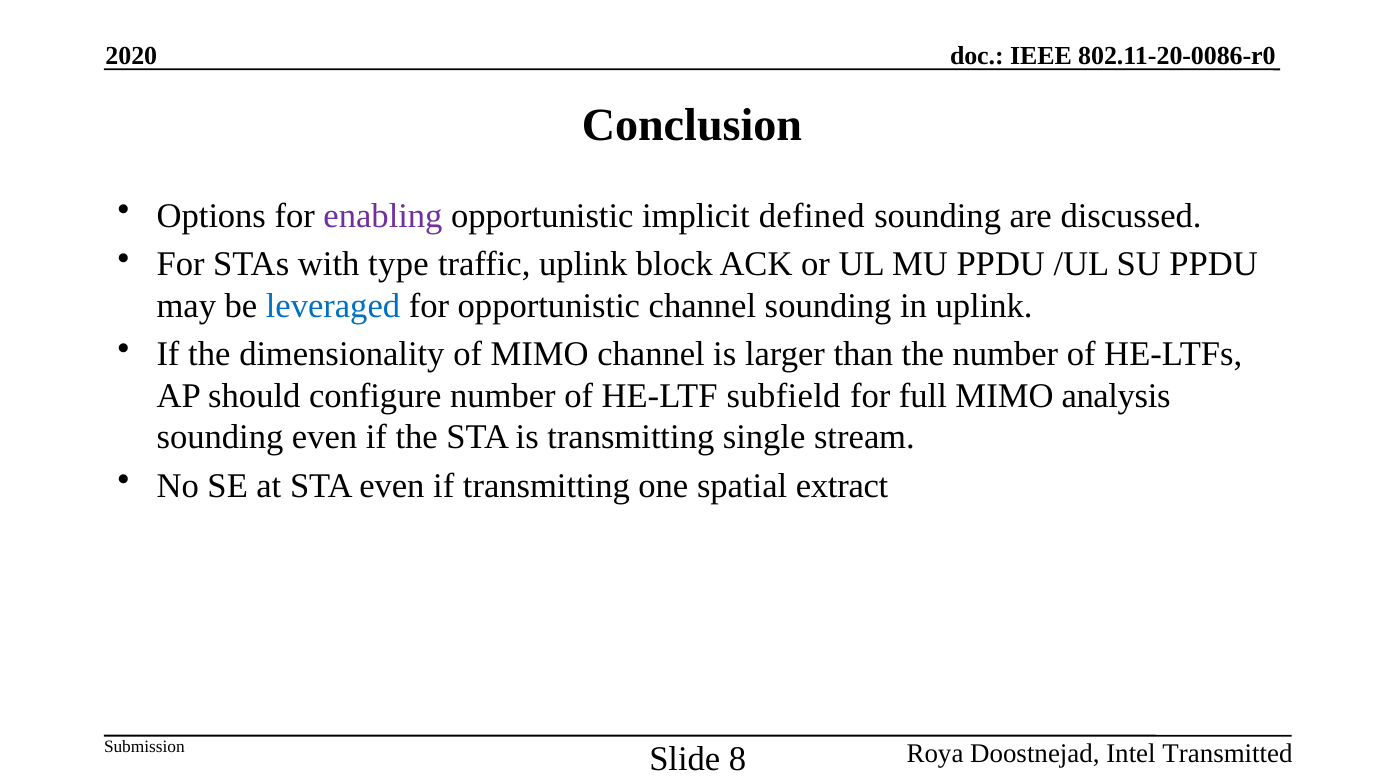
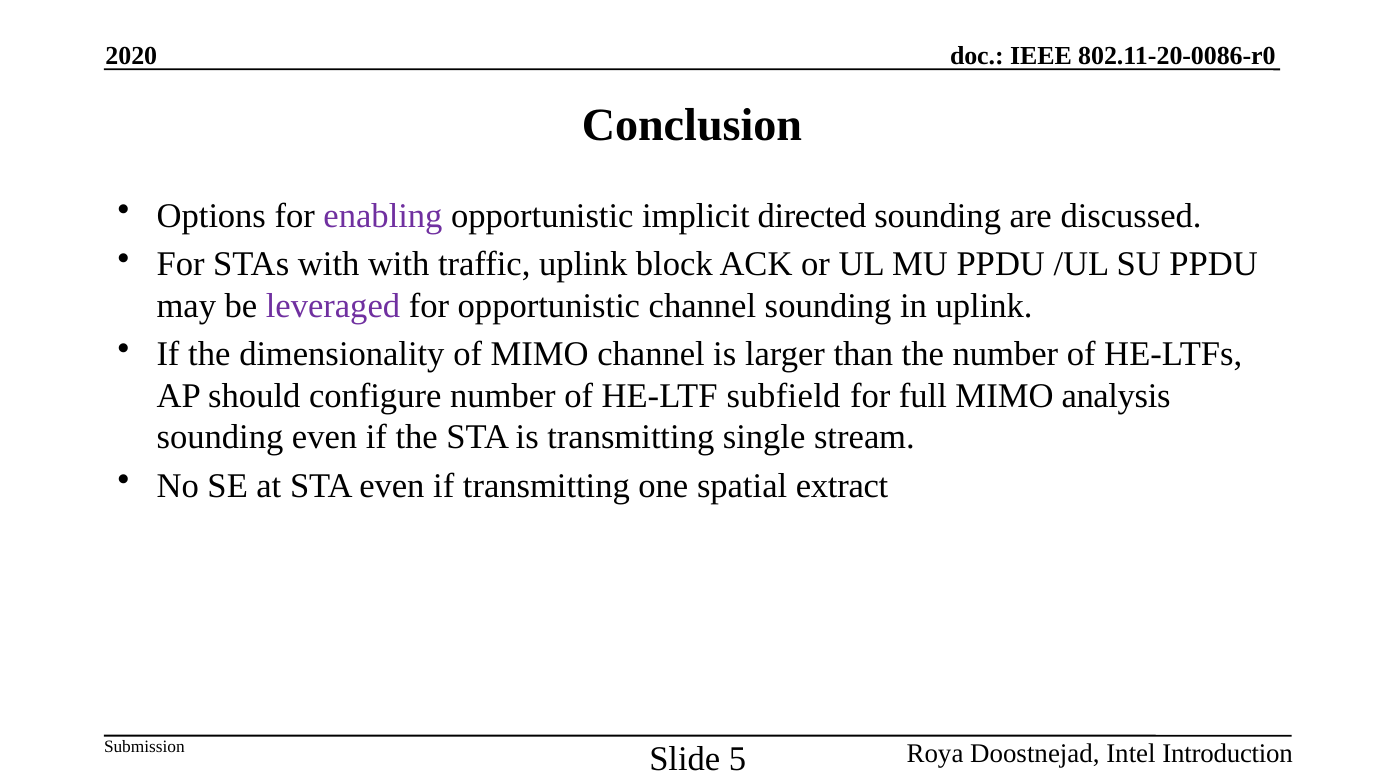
defined: defined -> directed
with type: type -> with
leveraged colour: blue -> purple
Transmitted: Transmitted -> Introduction
8: 8 -> 5
